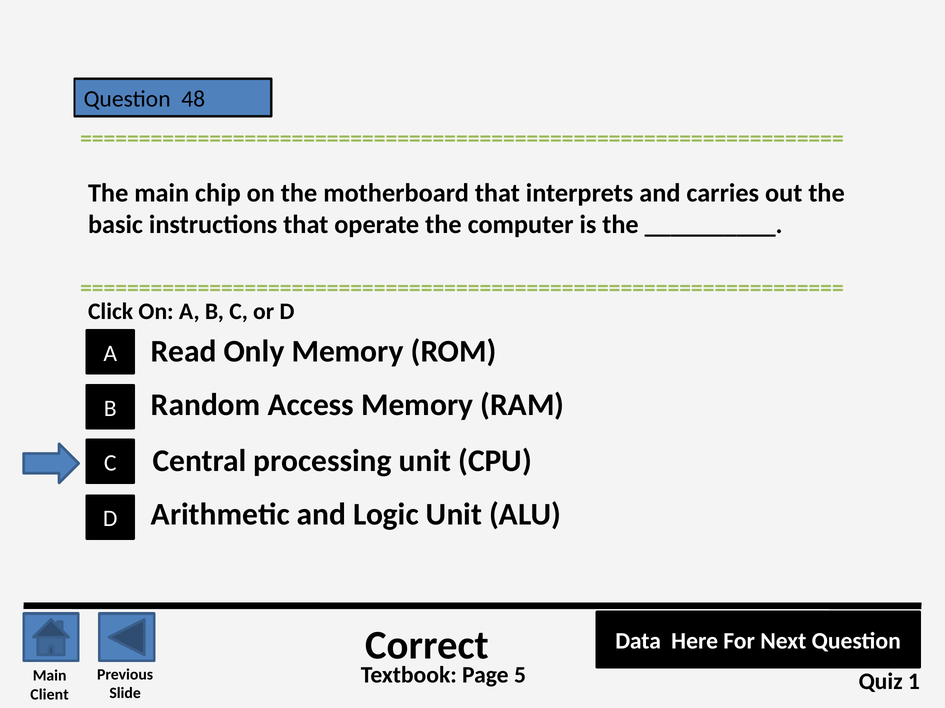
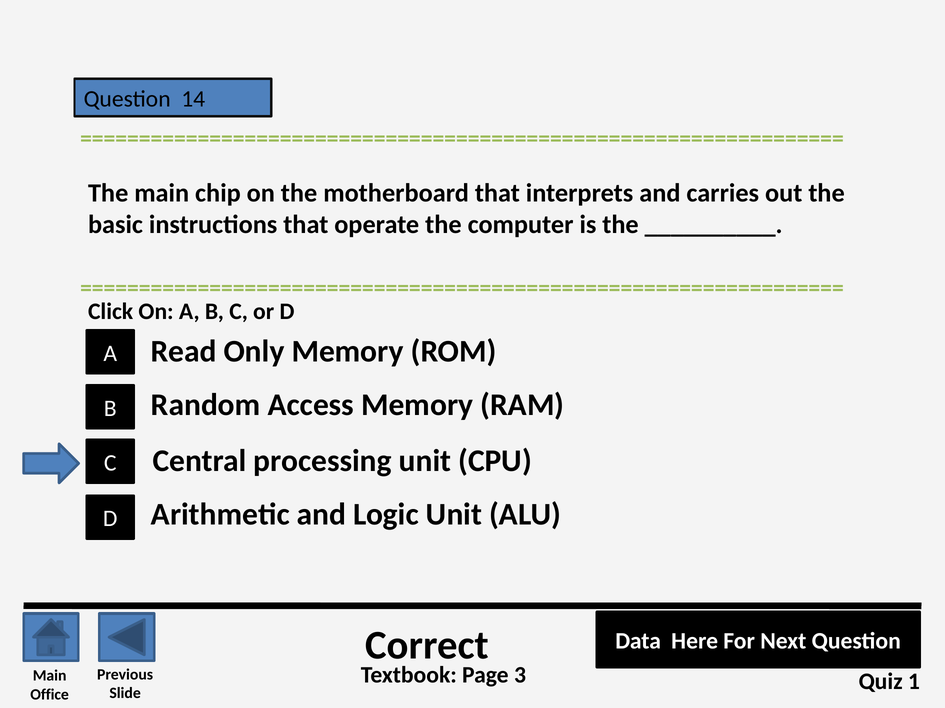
48: 48 -> 14
5: 5 -> 3
Client: Client -> Office
